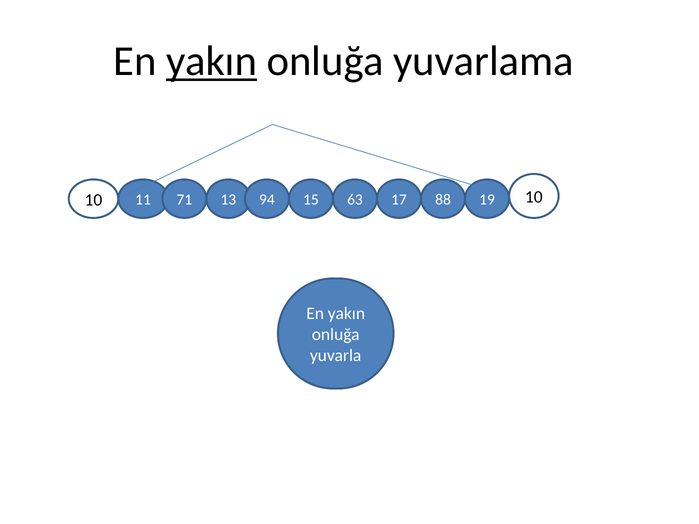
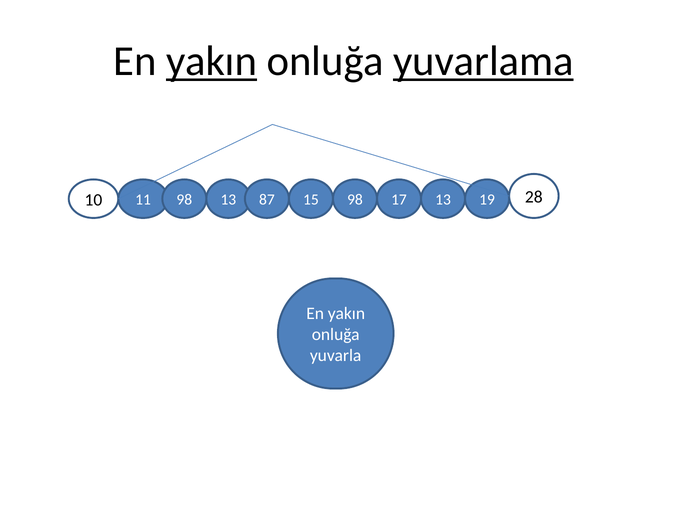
yuvarlama underline: none -> present
10 10: 10 -> 28
11 71: 71 -> 98
94: 94 -> 87
15 63: 63 -> 98
17 88: 88 -> 13
